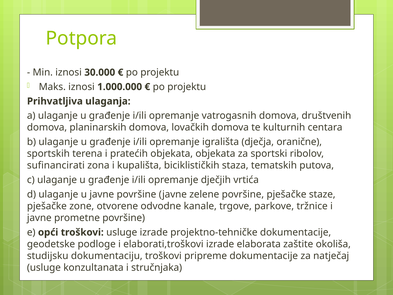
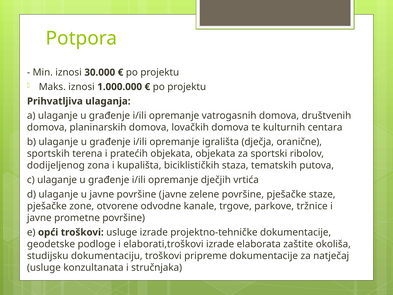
sufinancirati: sufinancirati -> dodijeljenog
